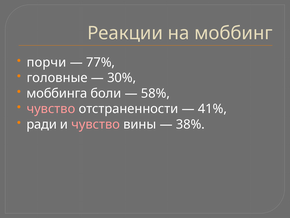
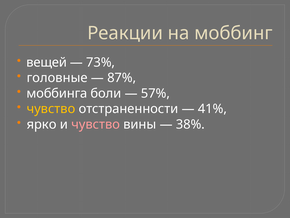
порчи: порчи -> вещей
77%: 77% -> 73%
30%: 30% -> 87%
58%: 58% -> 57%
чувство at (51, 109) colour: pink -> yellow
ради: ради -> ярко
